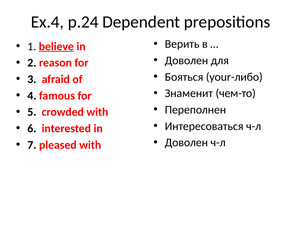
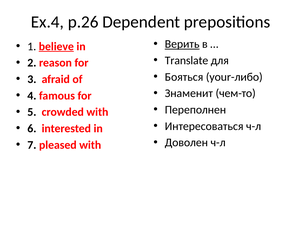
p.24: p.24 -> p.26
Верить underline: none -> present
Доволен at (186, 60): Доволен -> Translate
